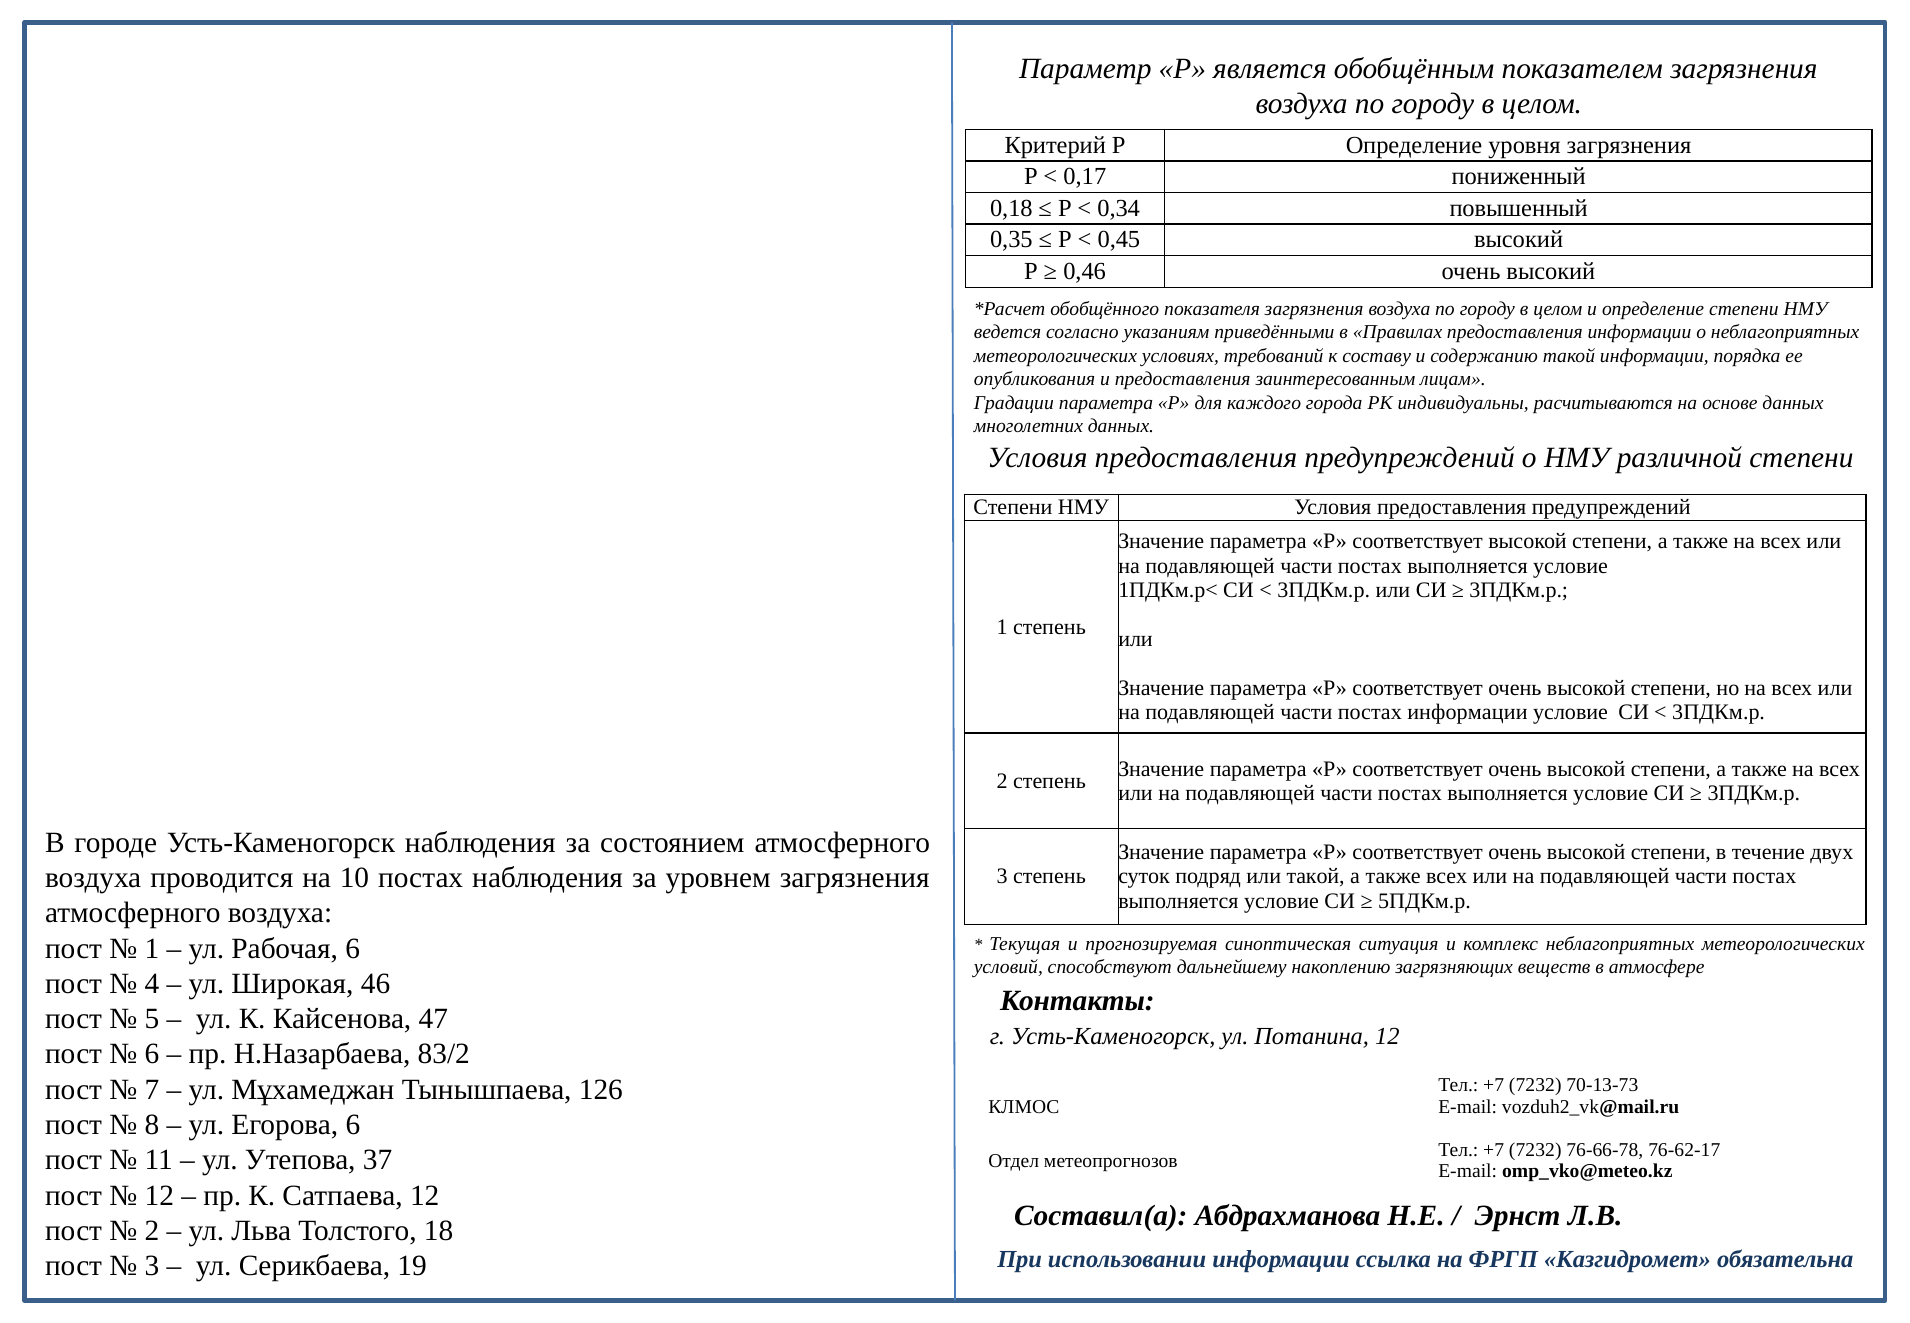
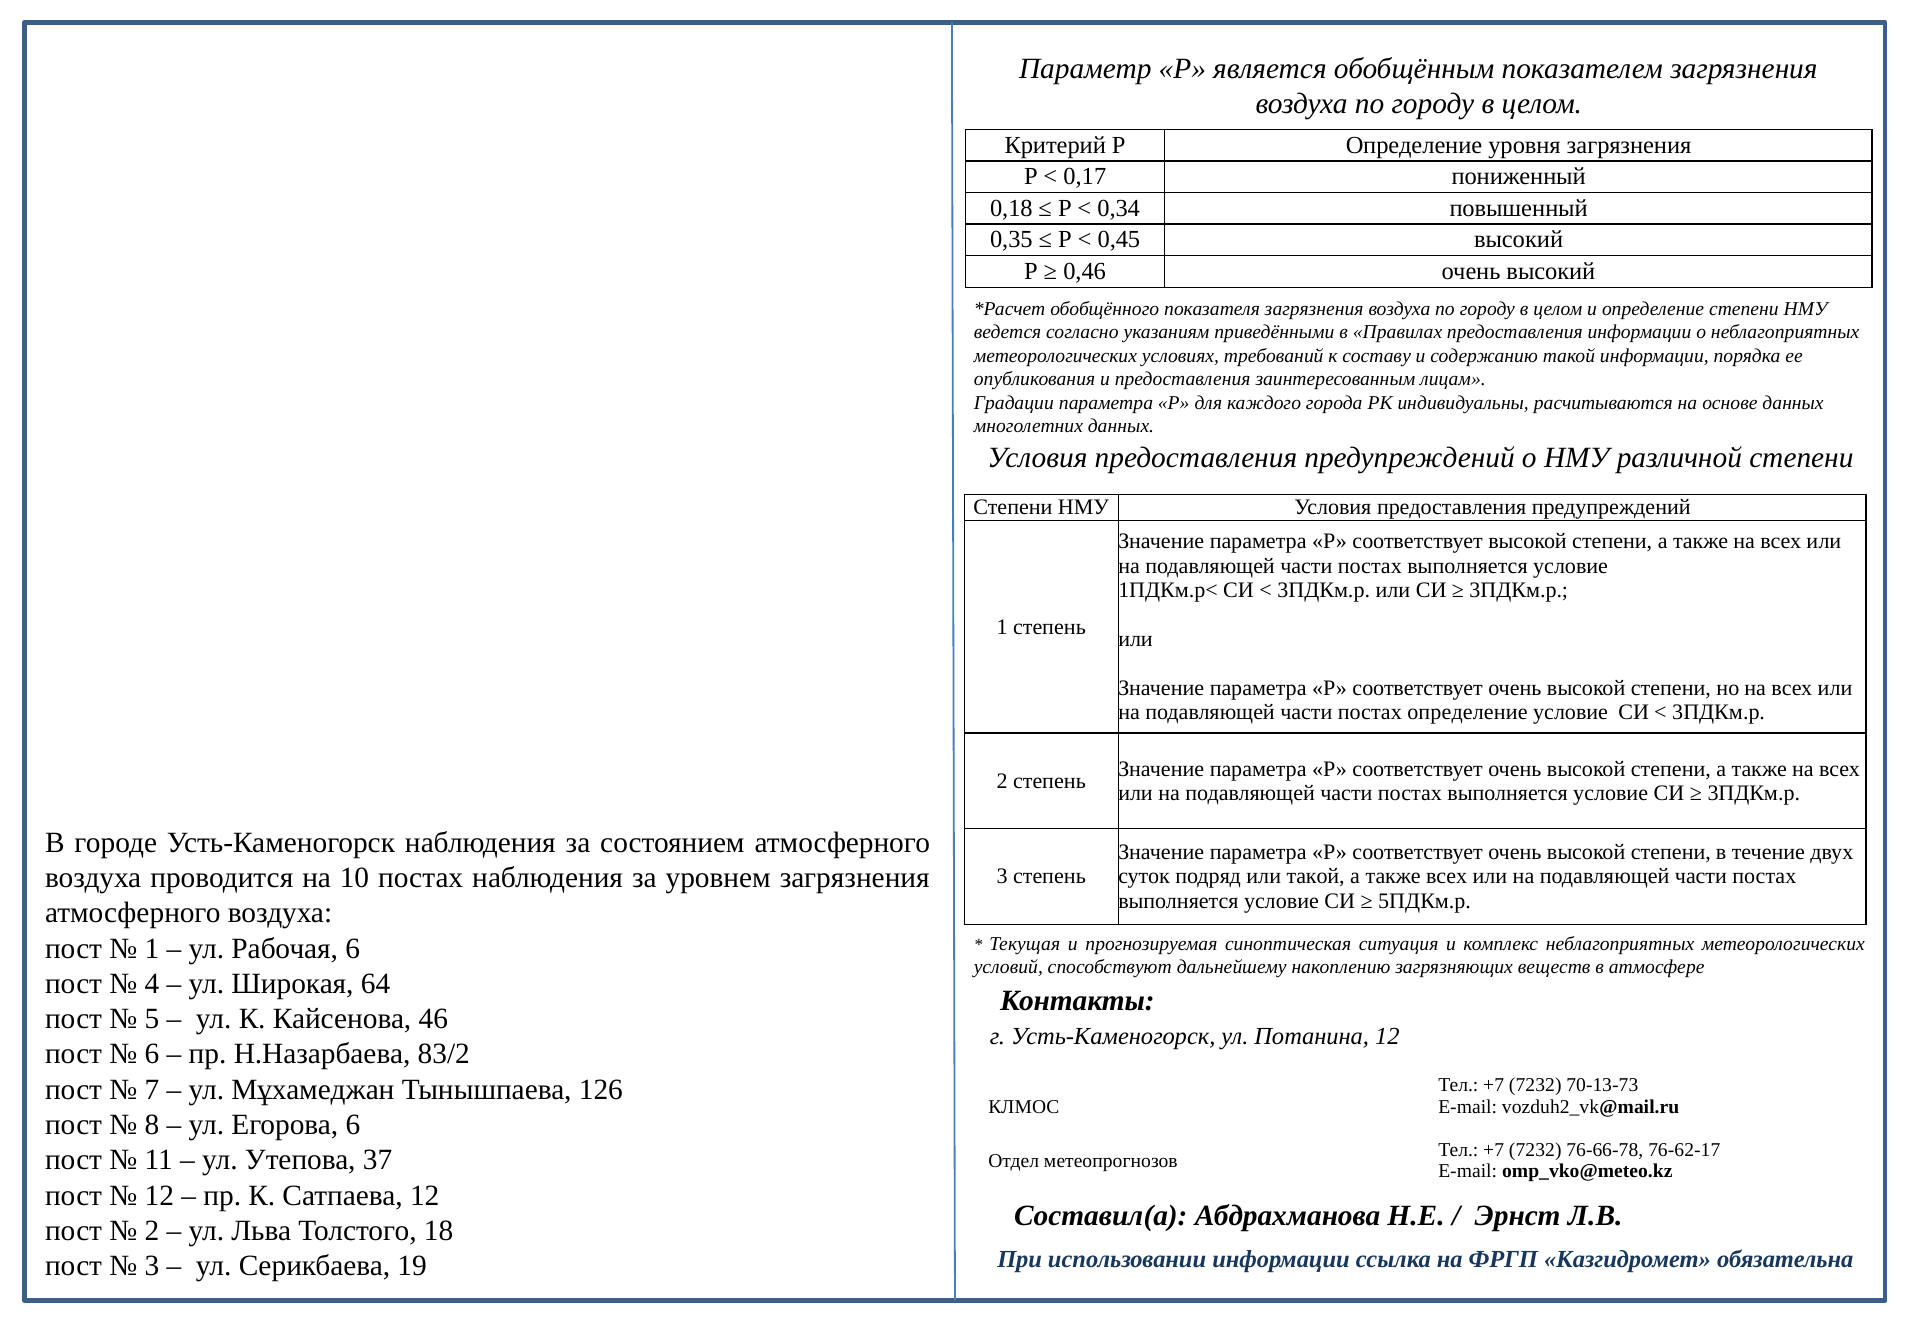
постах информации: информации -> определение
46: 46 -> 64
47: 47 -> 46
